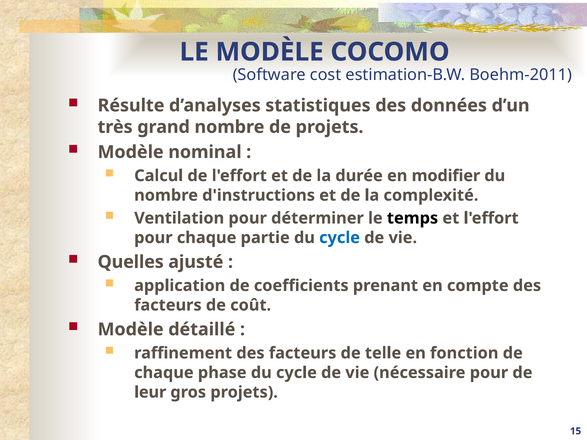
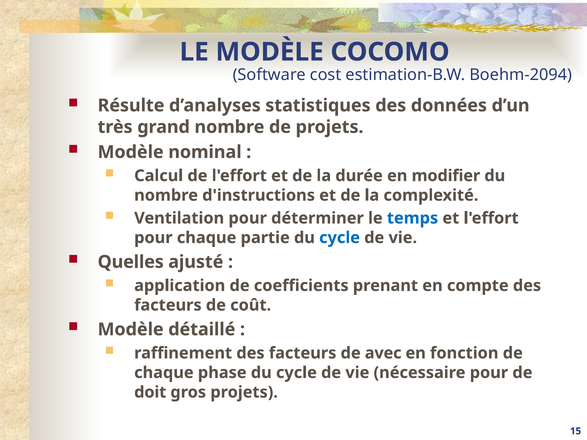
Boehm-2011: Boehm-2011 -> Boehm-2094
temps colour: black -> blue
telle: telle -> avec
leur: leur -> doit
